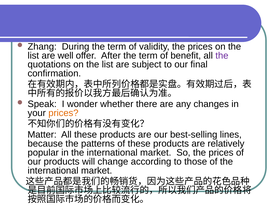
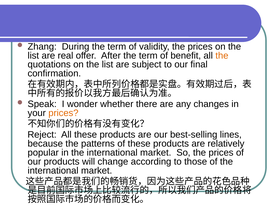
well: well -> real
the at (222, 56) colour: purple -> orange
Matter: Matter -> Reject
